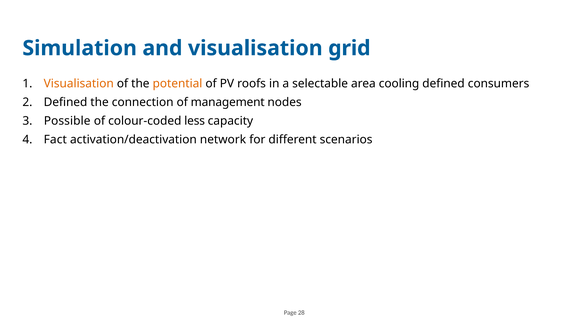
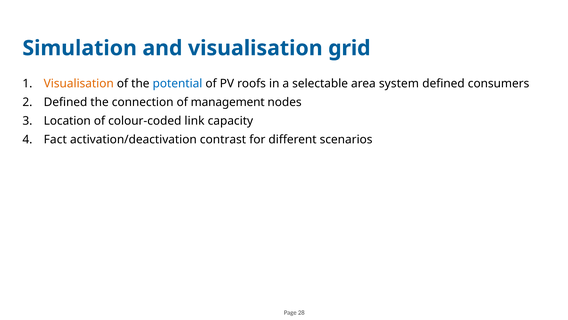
potential colour: orange -> blue
cooling: cooling -> system
Possible: Possible -> Location
less: less -> link
network: network -> contrast
